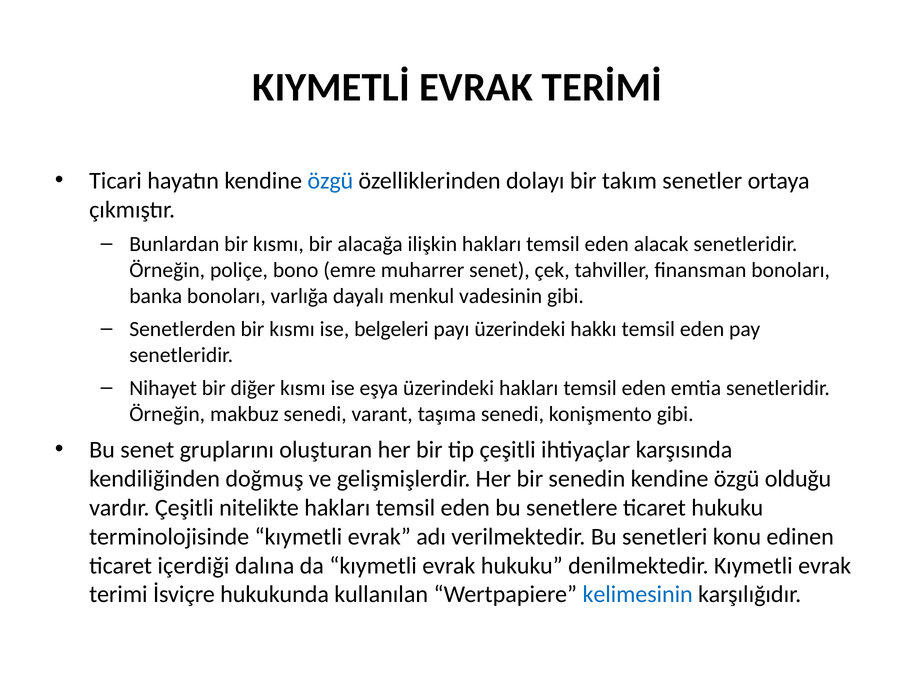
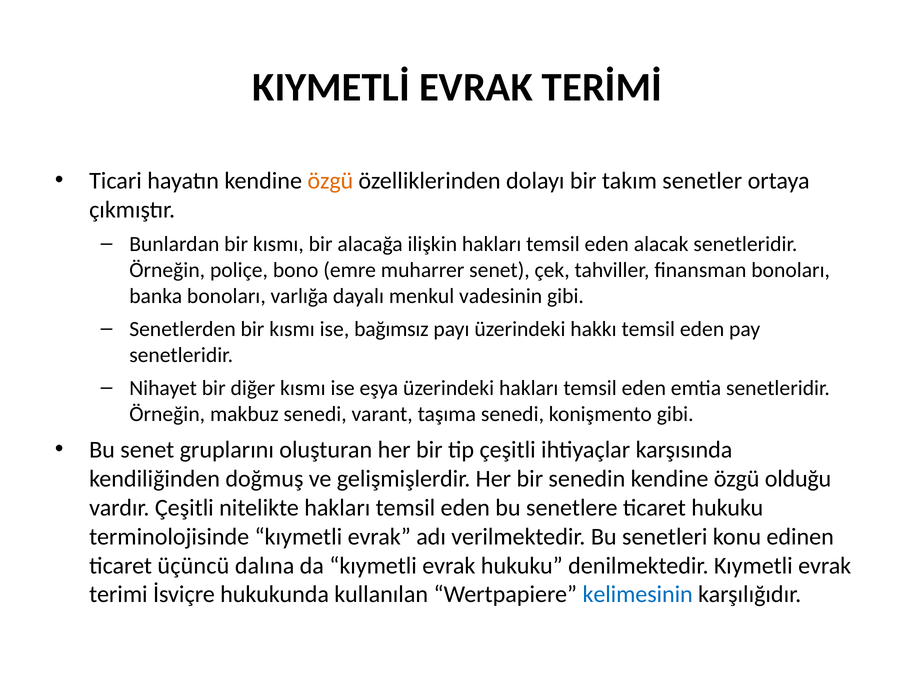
özgü at (330, 181) colour: blue -> orange
belgeleri: belgeleri -> bağımsız
içerdiği: içerdiği -> üçüncü
